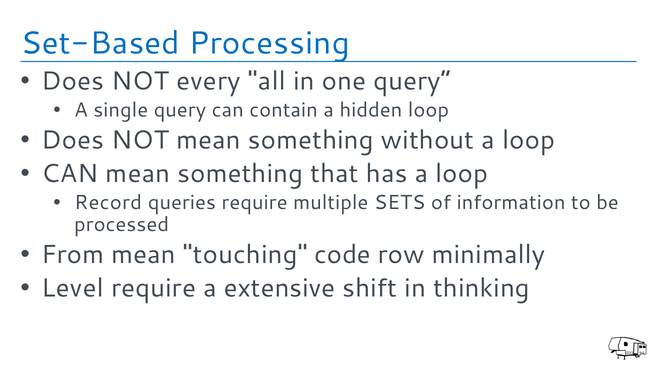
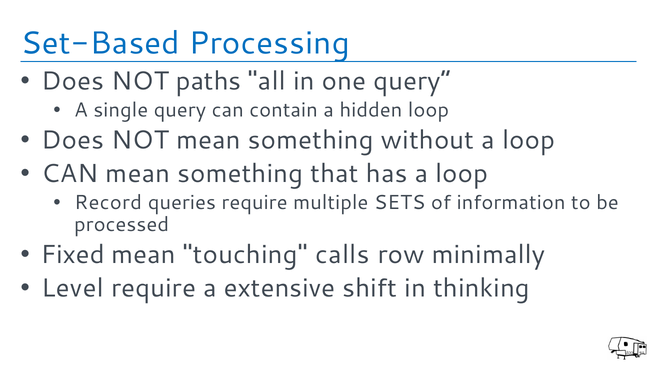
every: every -> paths
From: From -> Fixed
code: code -> calls
